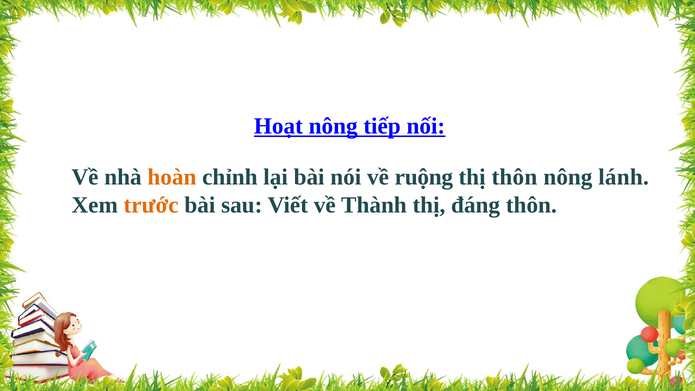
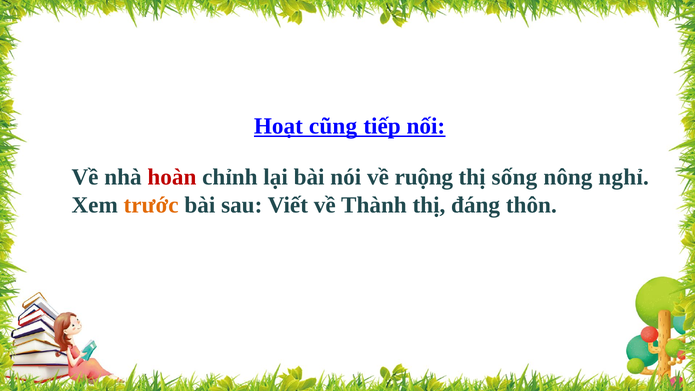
Hoạt nông: nông -> cũng
hoàn colour: orange -> red
thị thôn: thôn -> sống
lánh: lánh -> nghỉ
